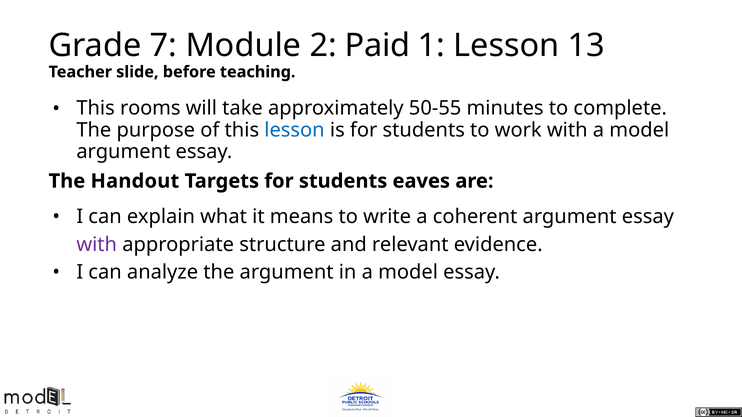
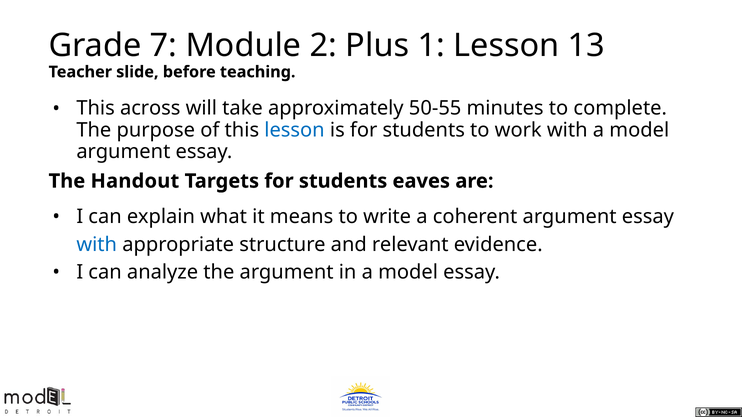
Paid: Paid -> Plus
rooms: rooms -> across
with at (97, 245) colour: purple -> blue
